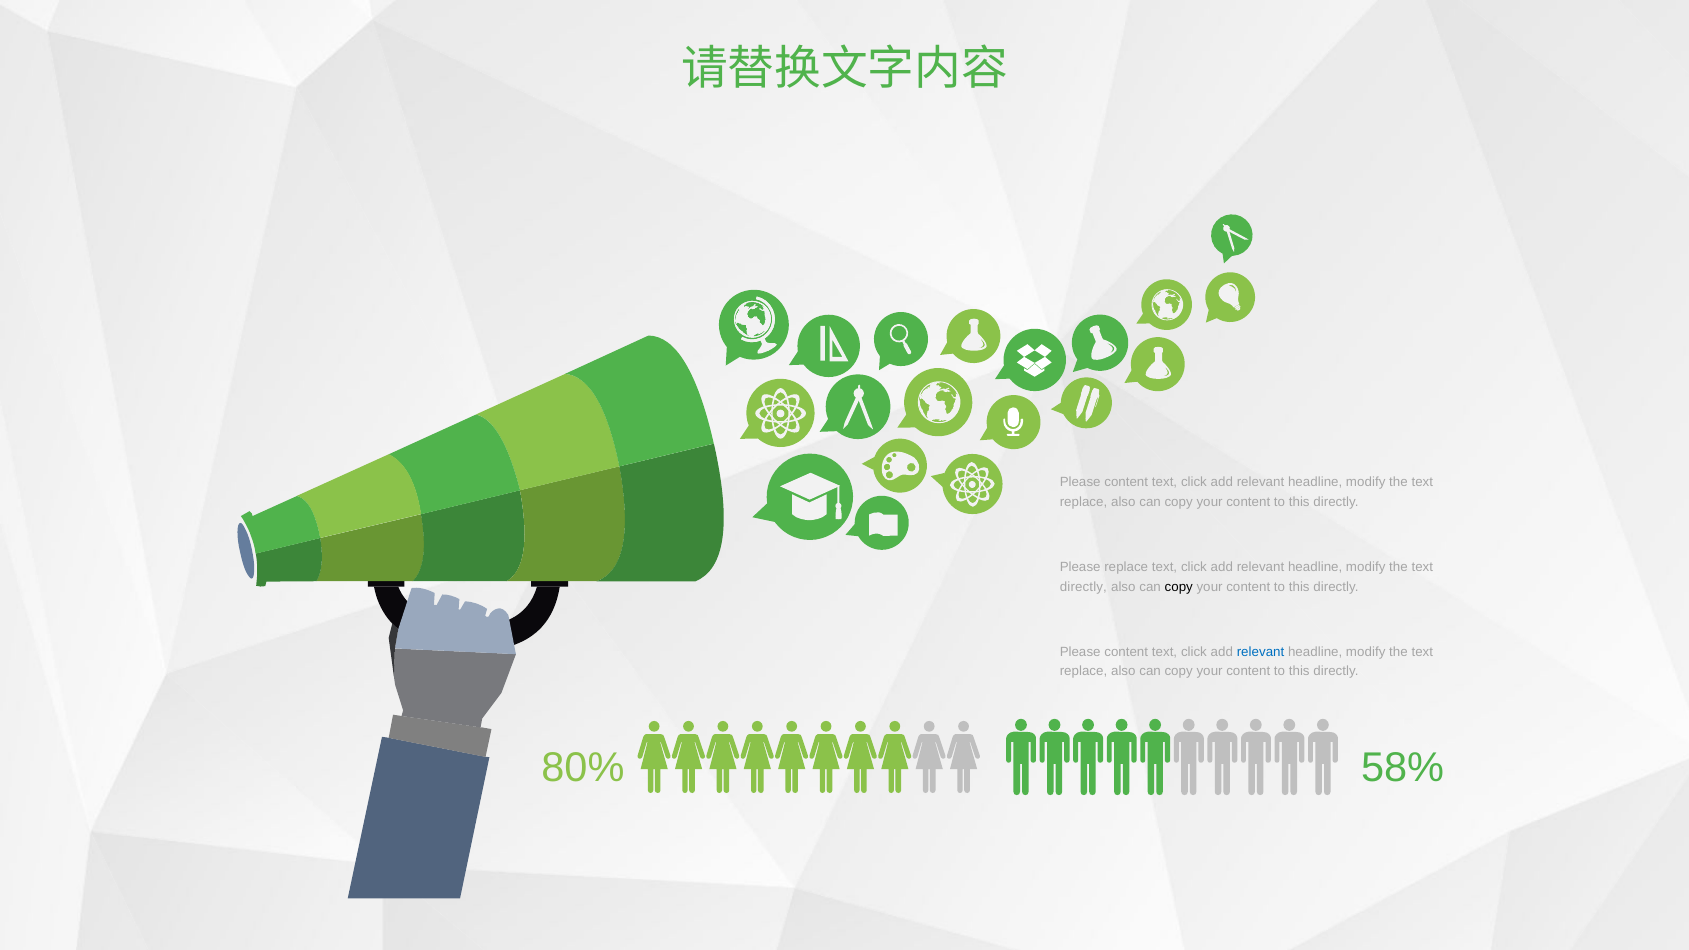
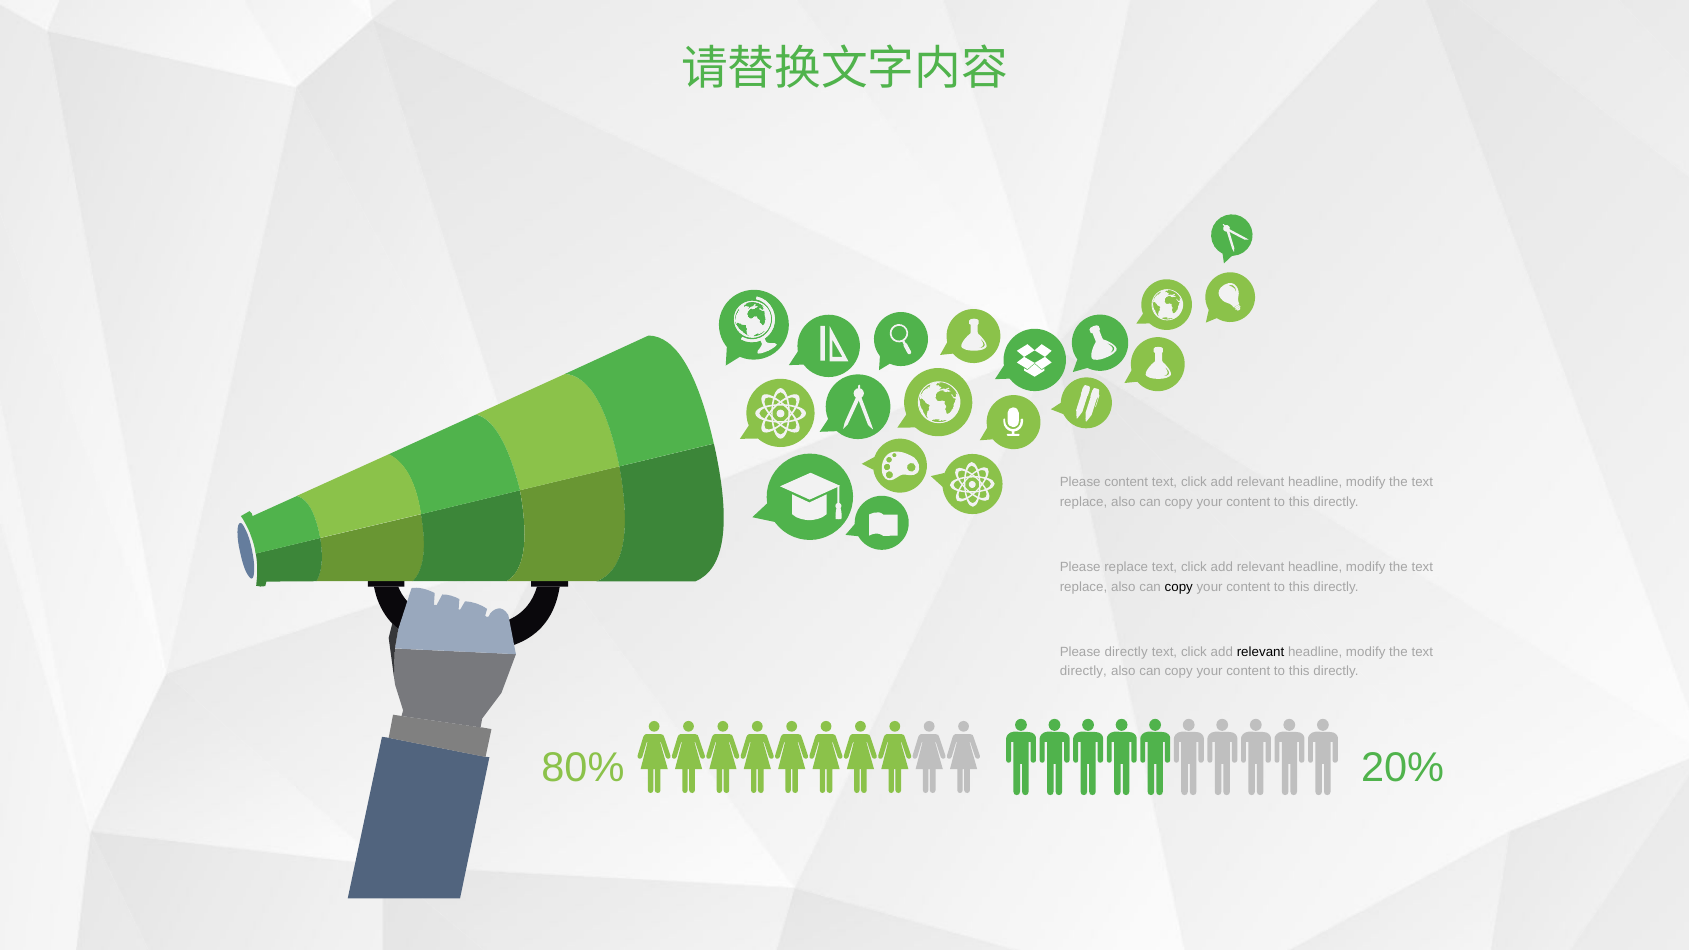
directly at (1083, 587): directly -> replace
content at (1126, 652): content -> directly
relevant at (1261, 652) colour: blue -> black
replace at (1083, 672): replace -> directly
58%: 58% -> 20%
